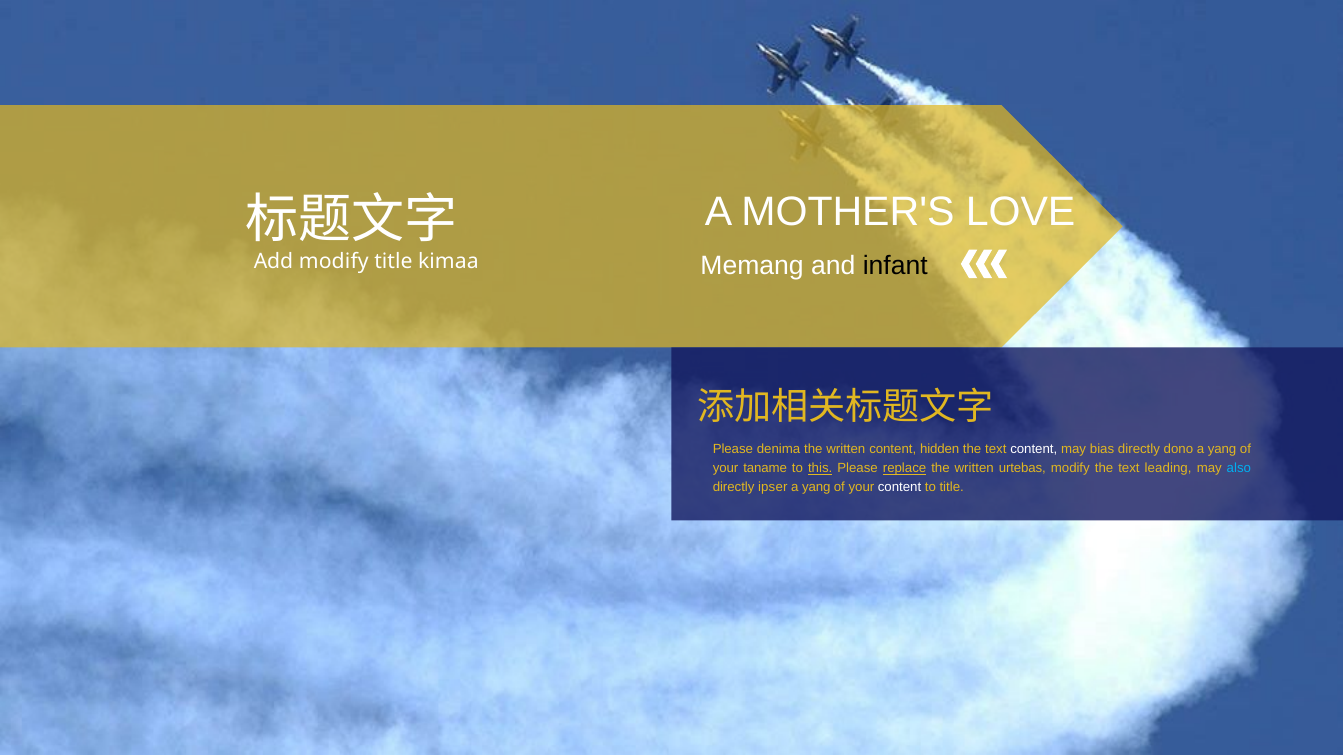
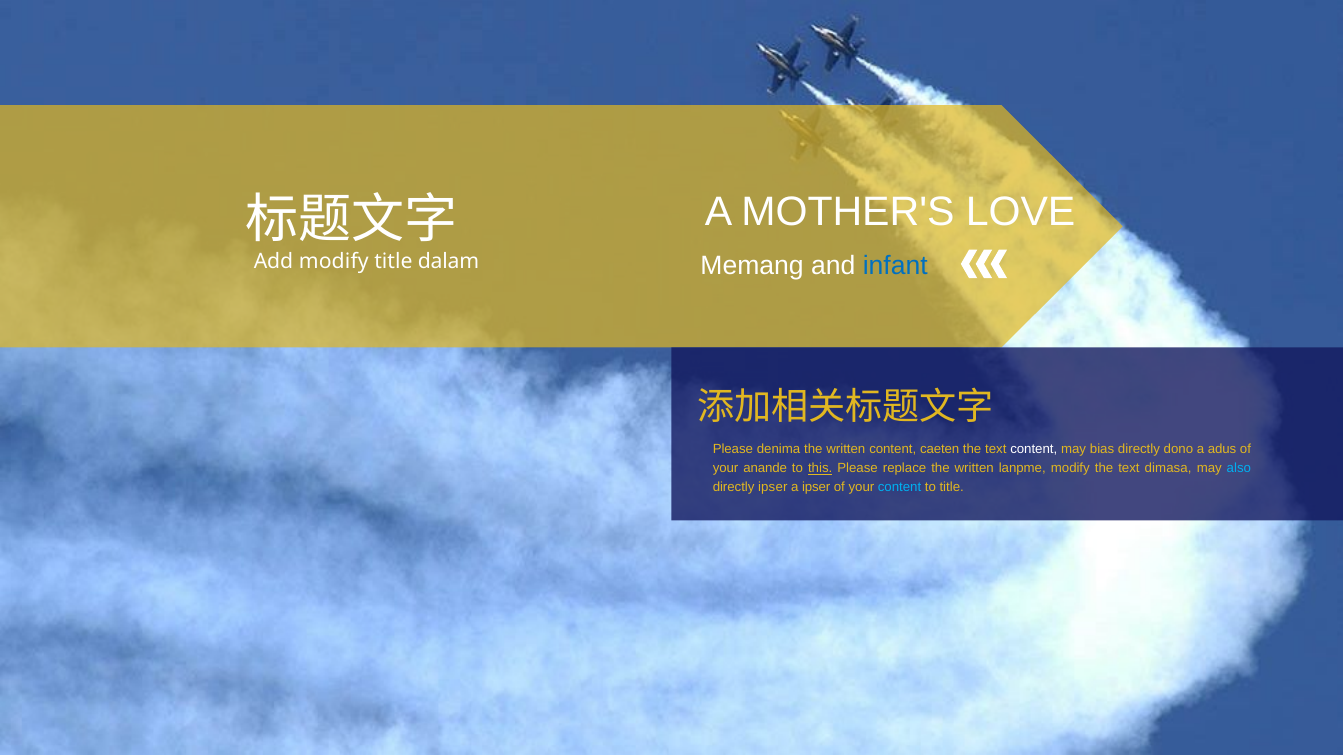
infant colour: black -> blue
kimaa: kimaa -> dalam
hidden: hidden -> caeten
yang at (1222, 450): yang -> adus
taname: taname -> anande
replace underline: present -> none
urtebas: urtebas -> lanpme
leading: leading -> dimasa
yang at (816, 488): yang -> ipser
content at (900, 488) colour: white -> light blue
